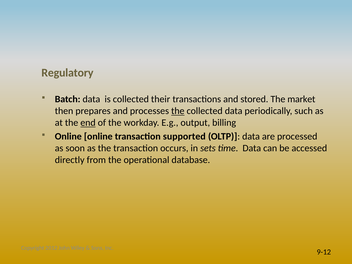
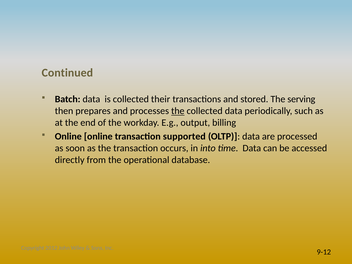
Regulatory: Regulatory -> Continued
market: market -> serving
end underline: present -> none
sets: sets -> into
